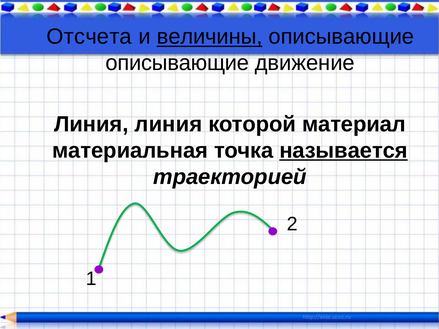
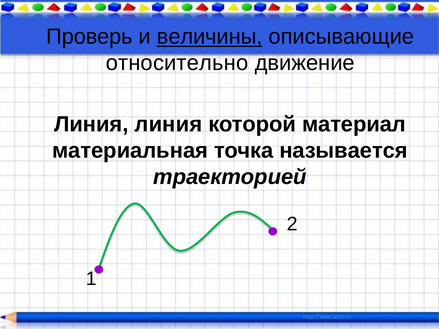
Отсчета: Отсчета -> Проверь
описывающие at (177, 63): описывающие -> относительно
называется underline: present -> none
